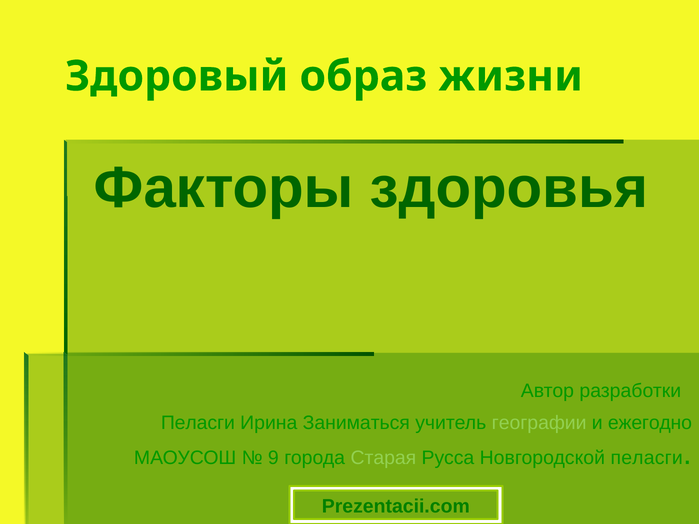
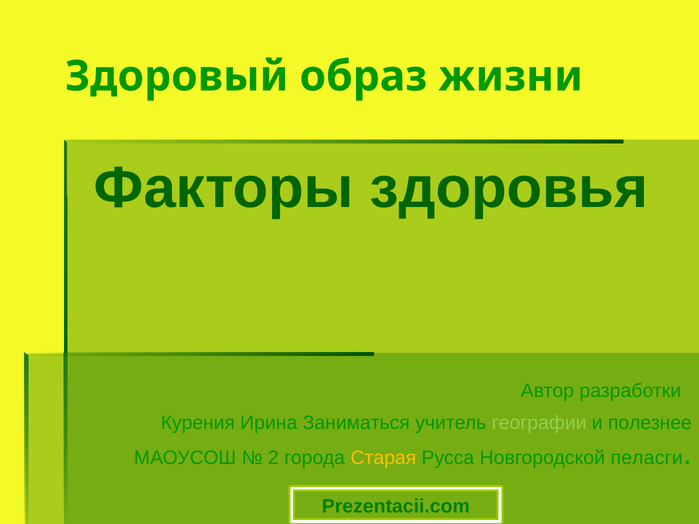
Пеласги at (198, 423): Пеласги -> Курения
ежегодно: ежегодно -> полезнее
9: 9 -> 2
Старая colour: light green -> yellow
